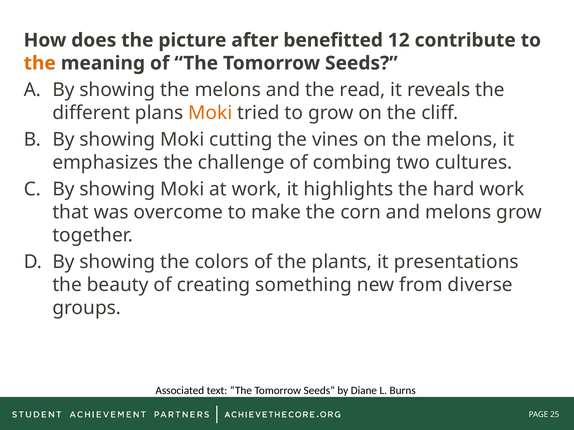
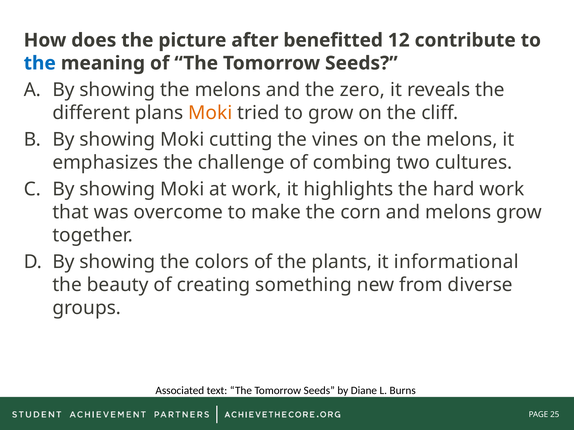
the at (40, 63) colour: orange -> blue
read: read -> zero
presentations: presentations -> informational
